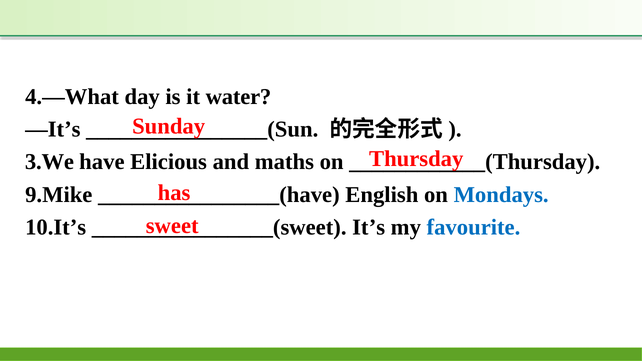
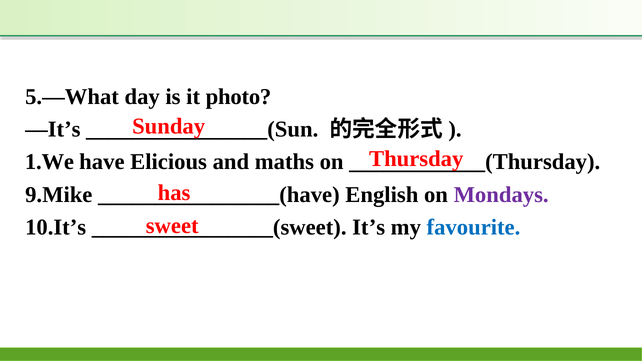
4.—What: 4.—What -> 5.—What
water: water -> photo
3.We: 3.We -> 1.We
Mondays colour: blue -> purple
